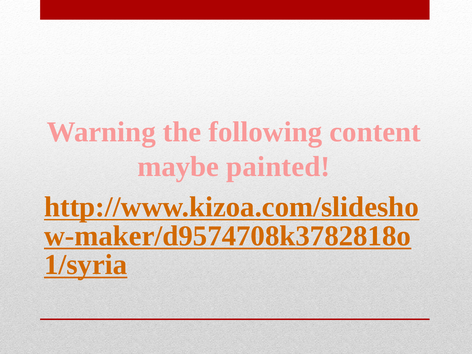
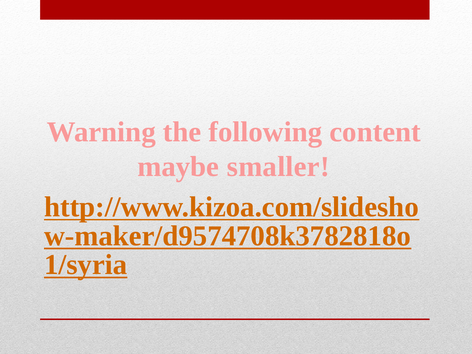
painted: painted -> smaller
